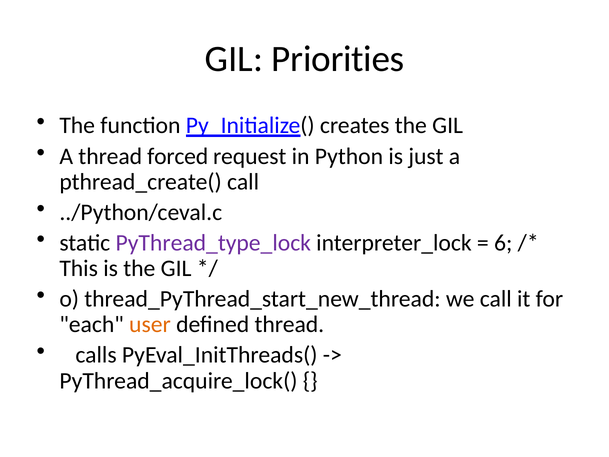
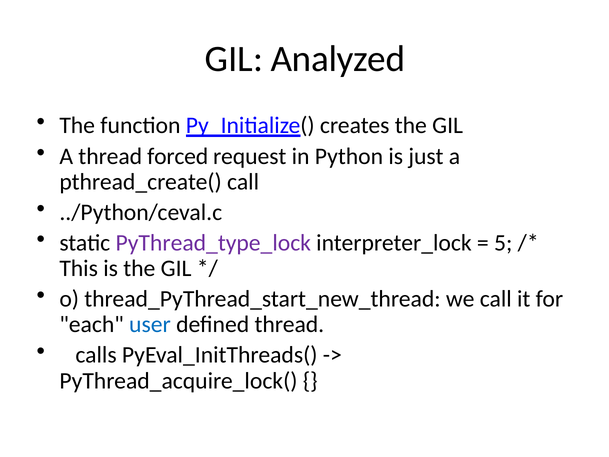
Priorities: Priorities -> Analyzed
6: 6 -> 5
user colour: orange -> blue
